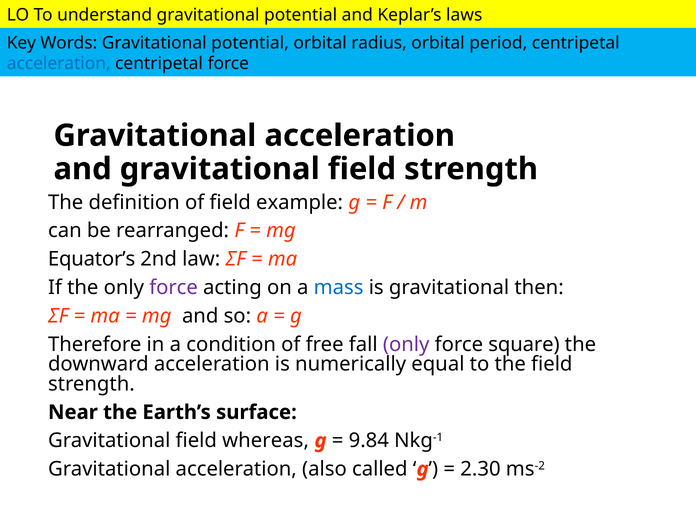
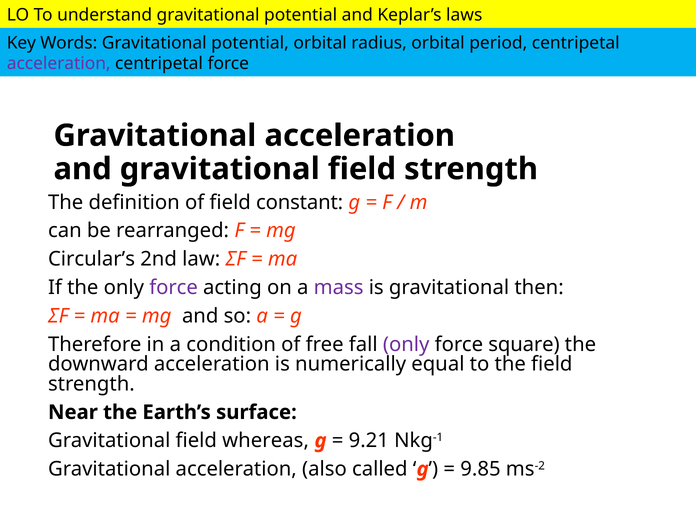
acceleration at (59, 64) colour: blue -> purple
example: example -> constant
Equator’s: Equator’s -> Circular’s
mass colour: blue -> purple
9.84: 9.84 -> 9.21
2.30: 2.30 -> 9.85
